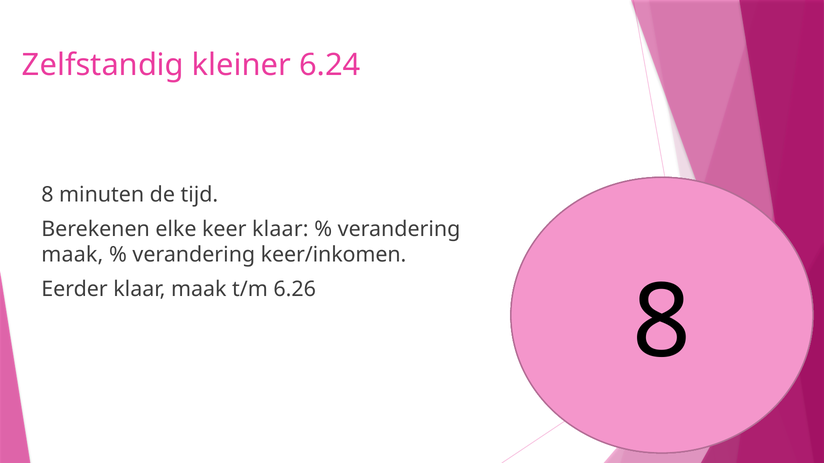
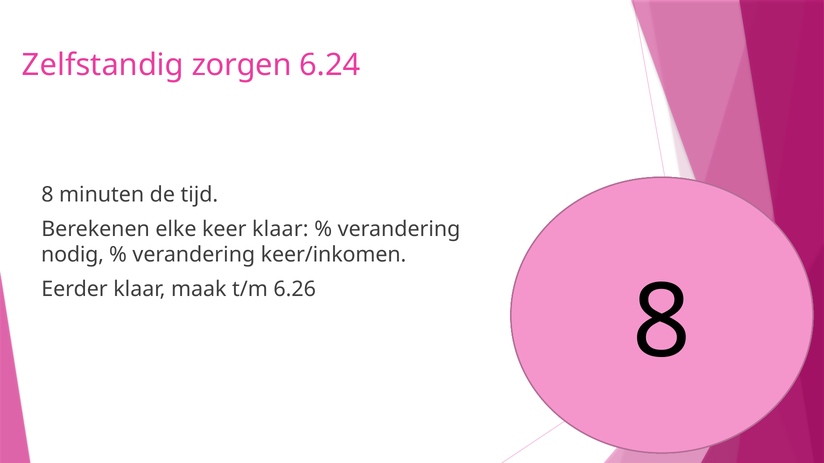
kleiner: kleiner -> zorgen
maak at (72, 255): maak -> nodig
